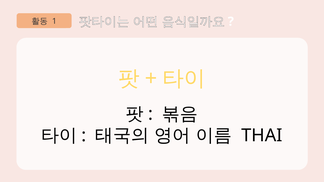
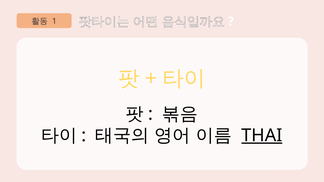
THAI underline: none -> present
